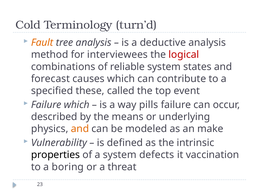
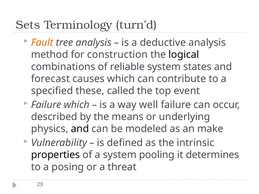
Cold: Cold -> Sets
interviewees: interviewees -> construction
logical colour: red -> black
pills: pills -> well
and at (80, 129) colour: orange -> black
defects: defects -> pooling
vaccination: vaccination -> determines
boring: boring -> posing
